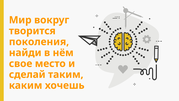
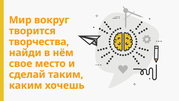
поколения: поколения -> творчества
